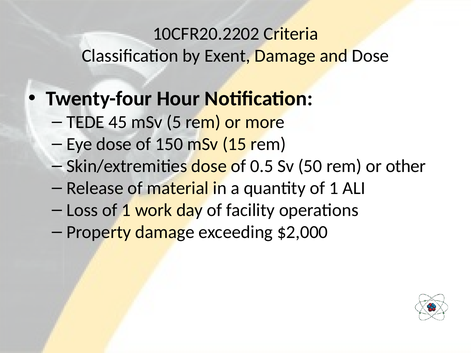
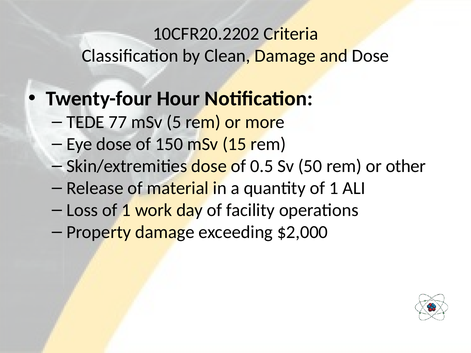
Exent: Exent -> Clean
45: 45 -> 77
